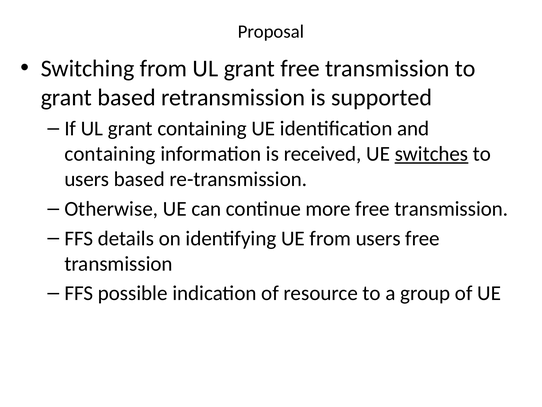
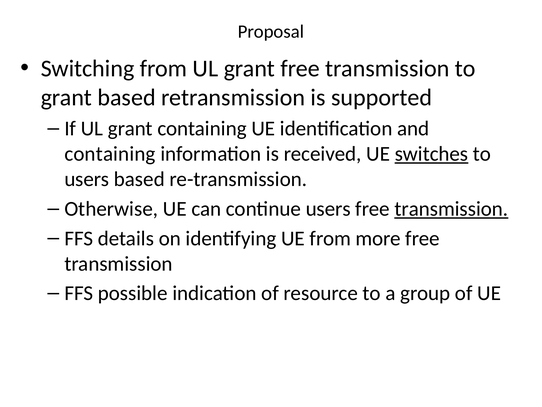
continue more: more -> users
transmission at (451, 209) underline: none -> present
from users: users -> more
